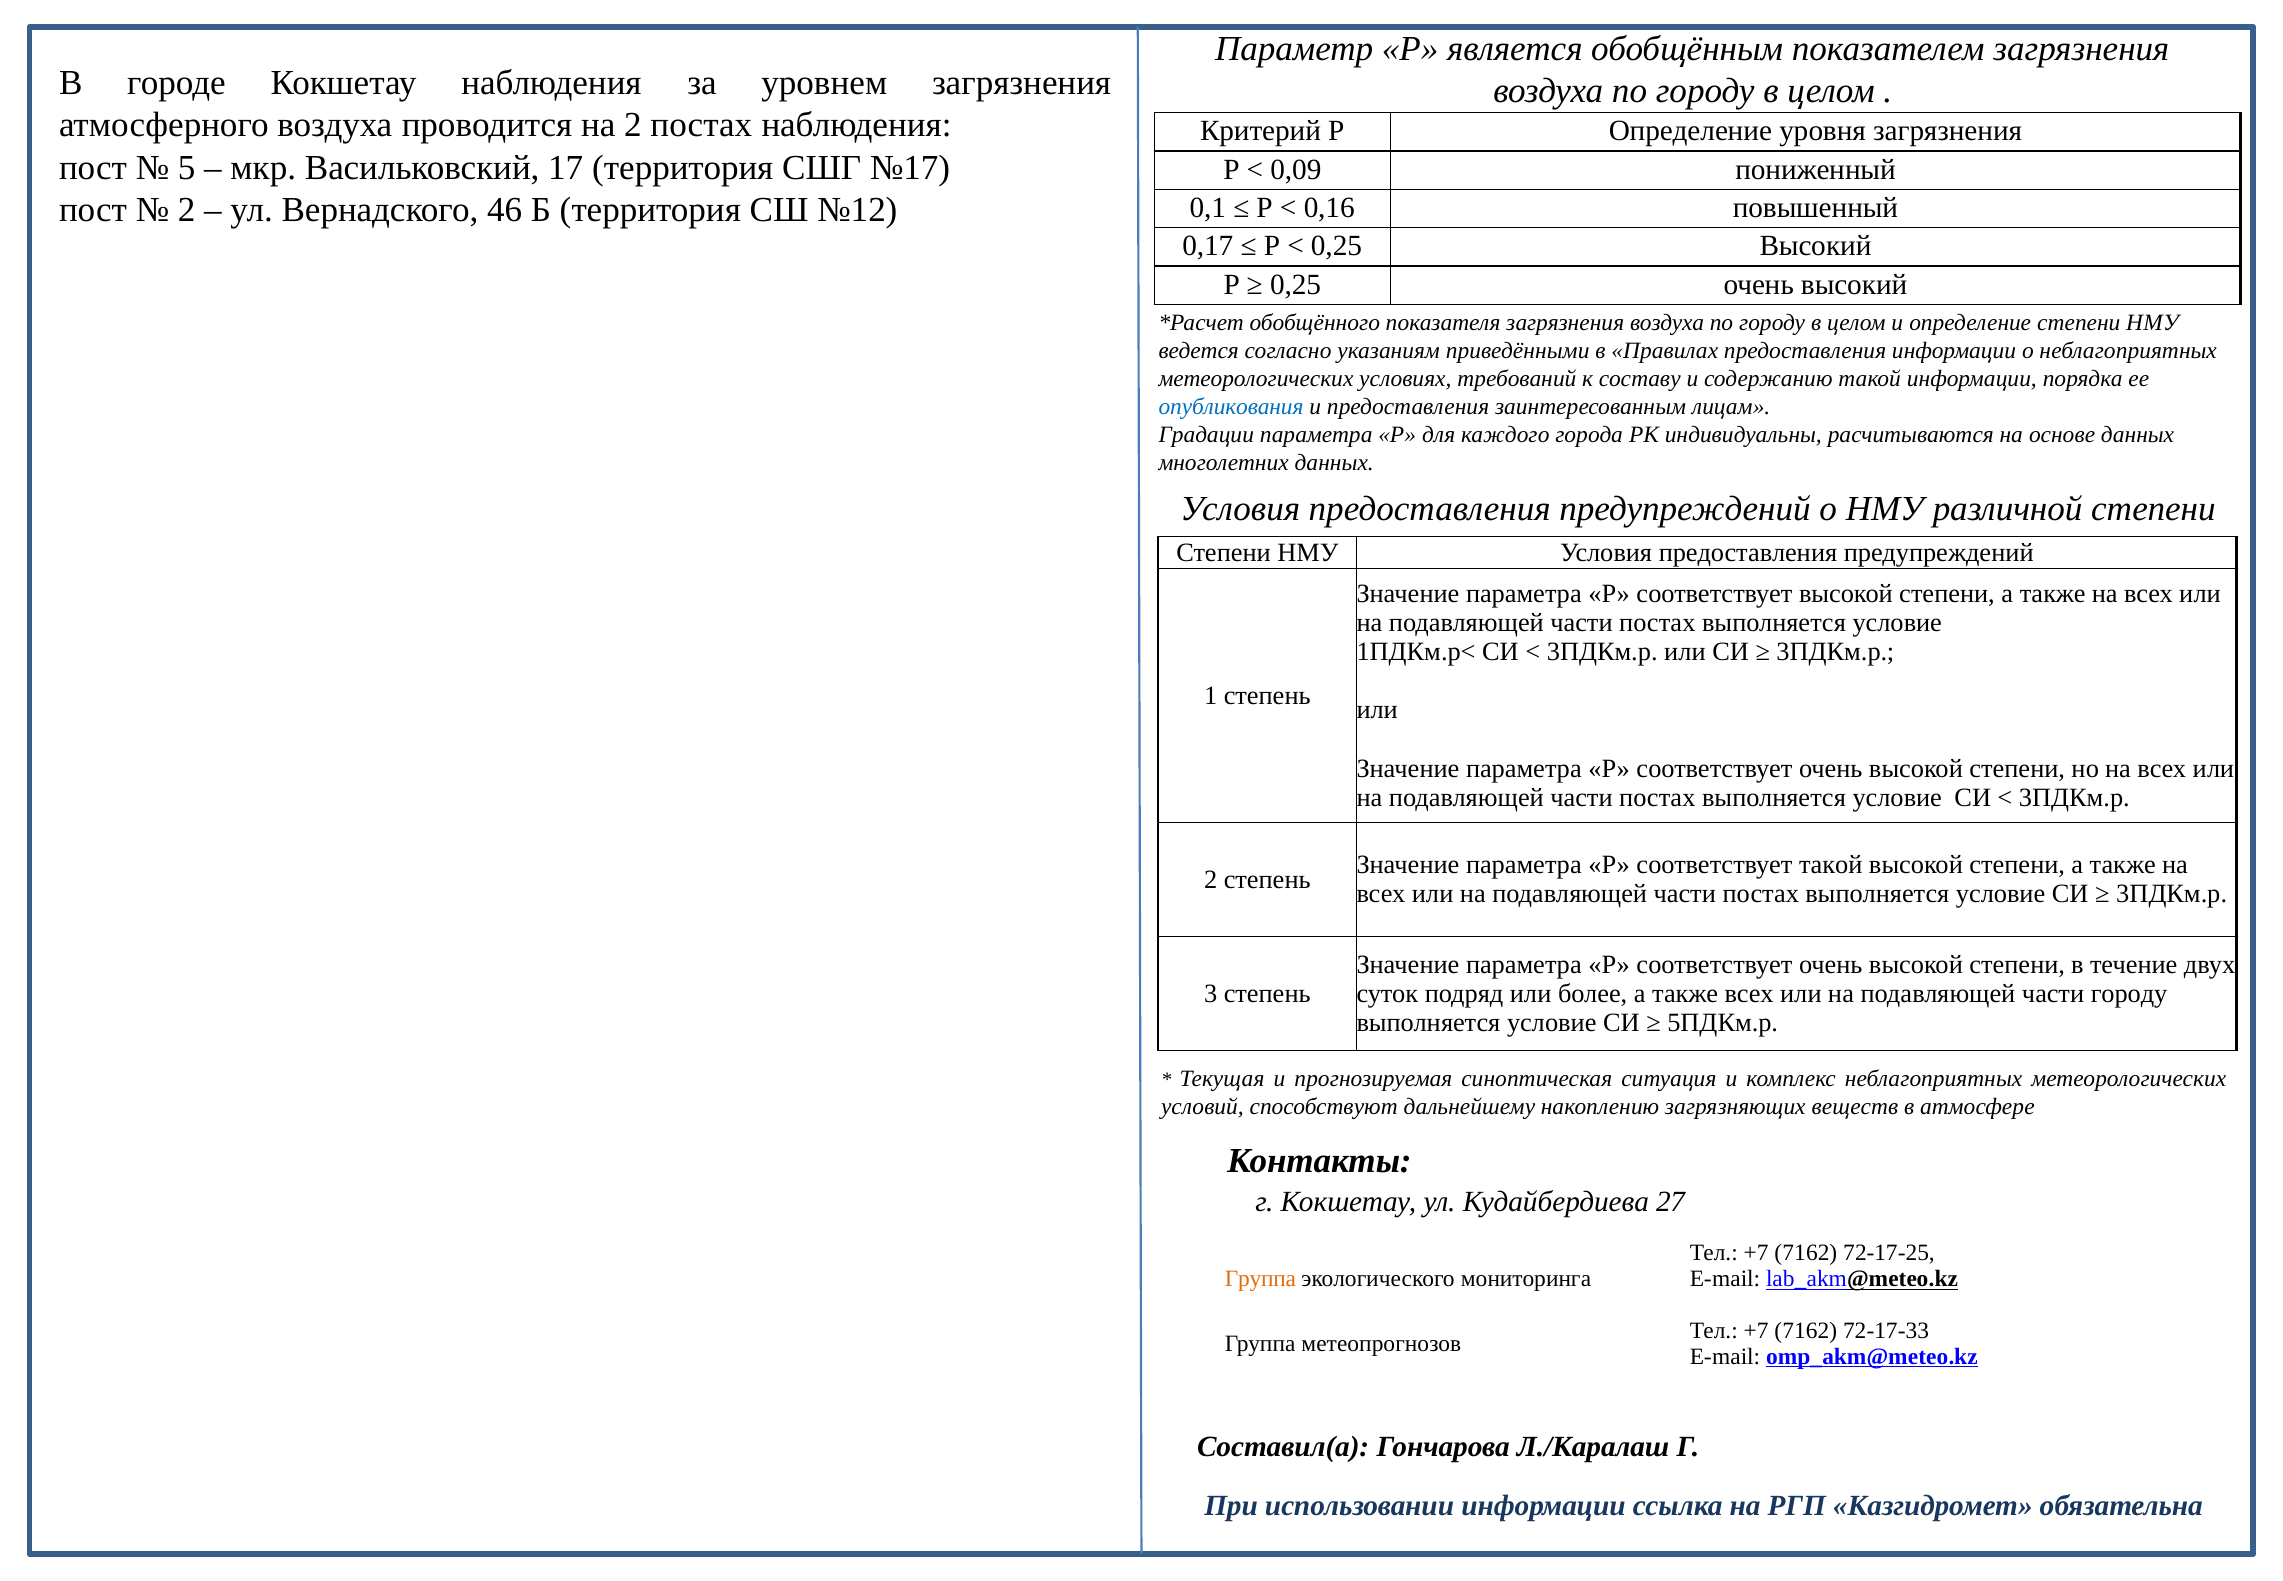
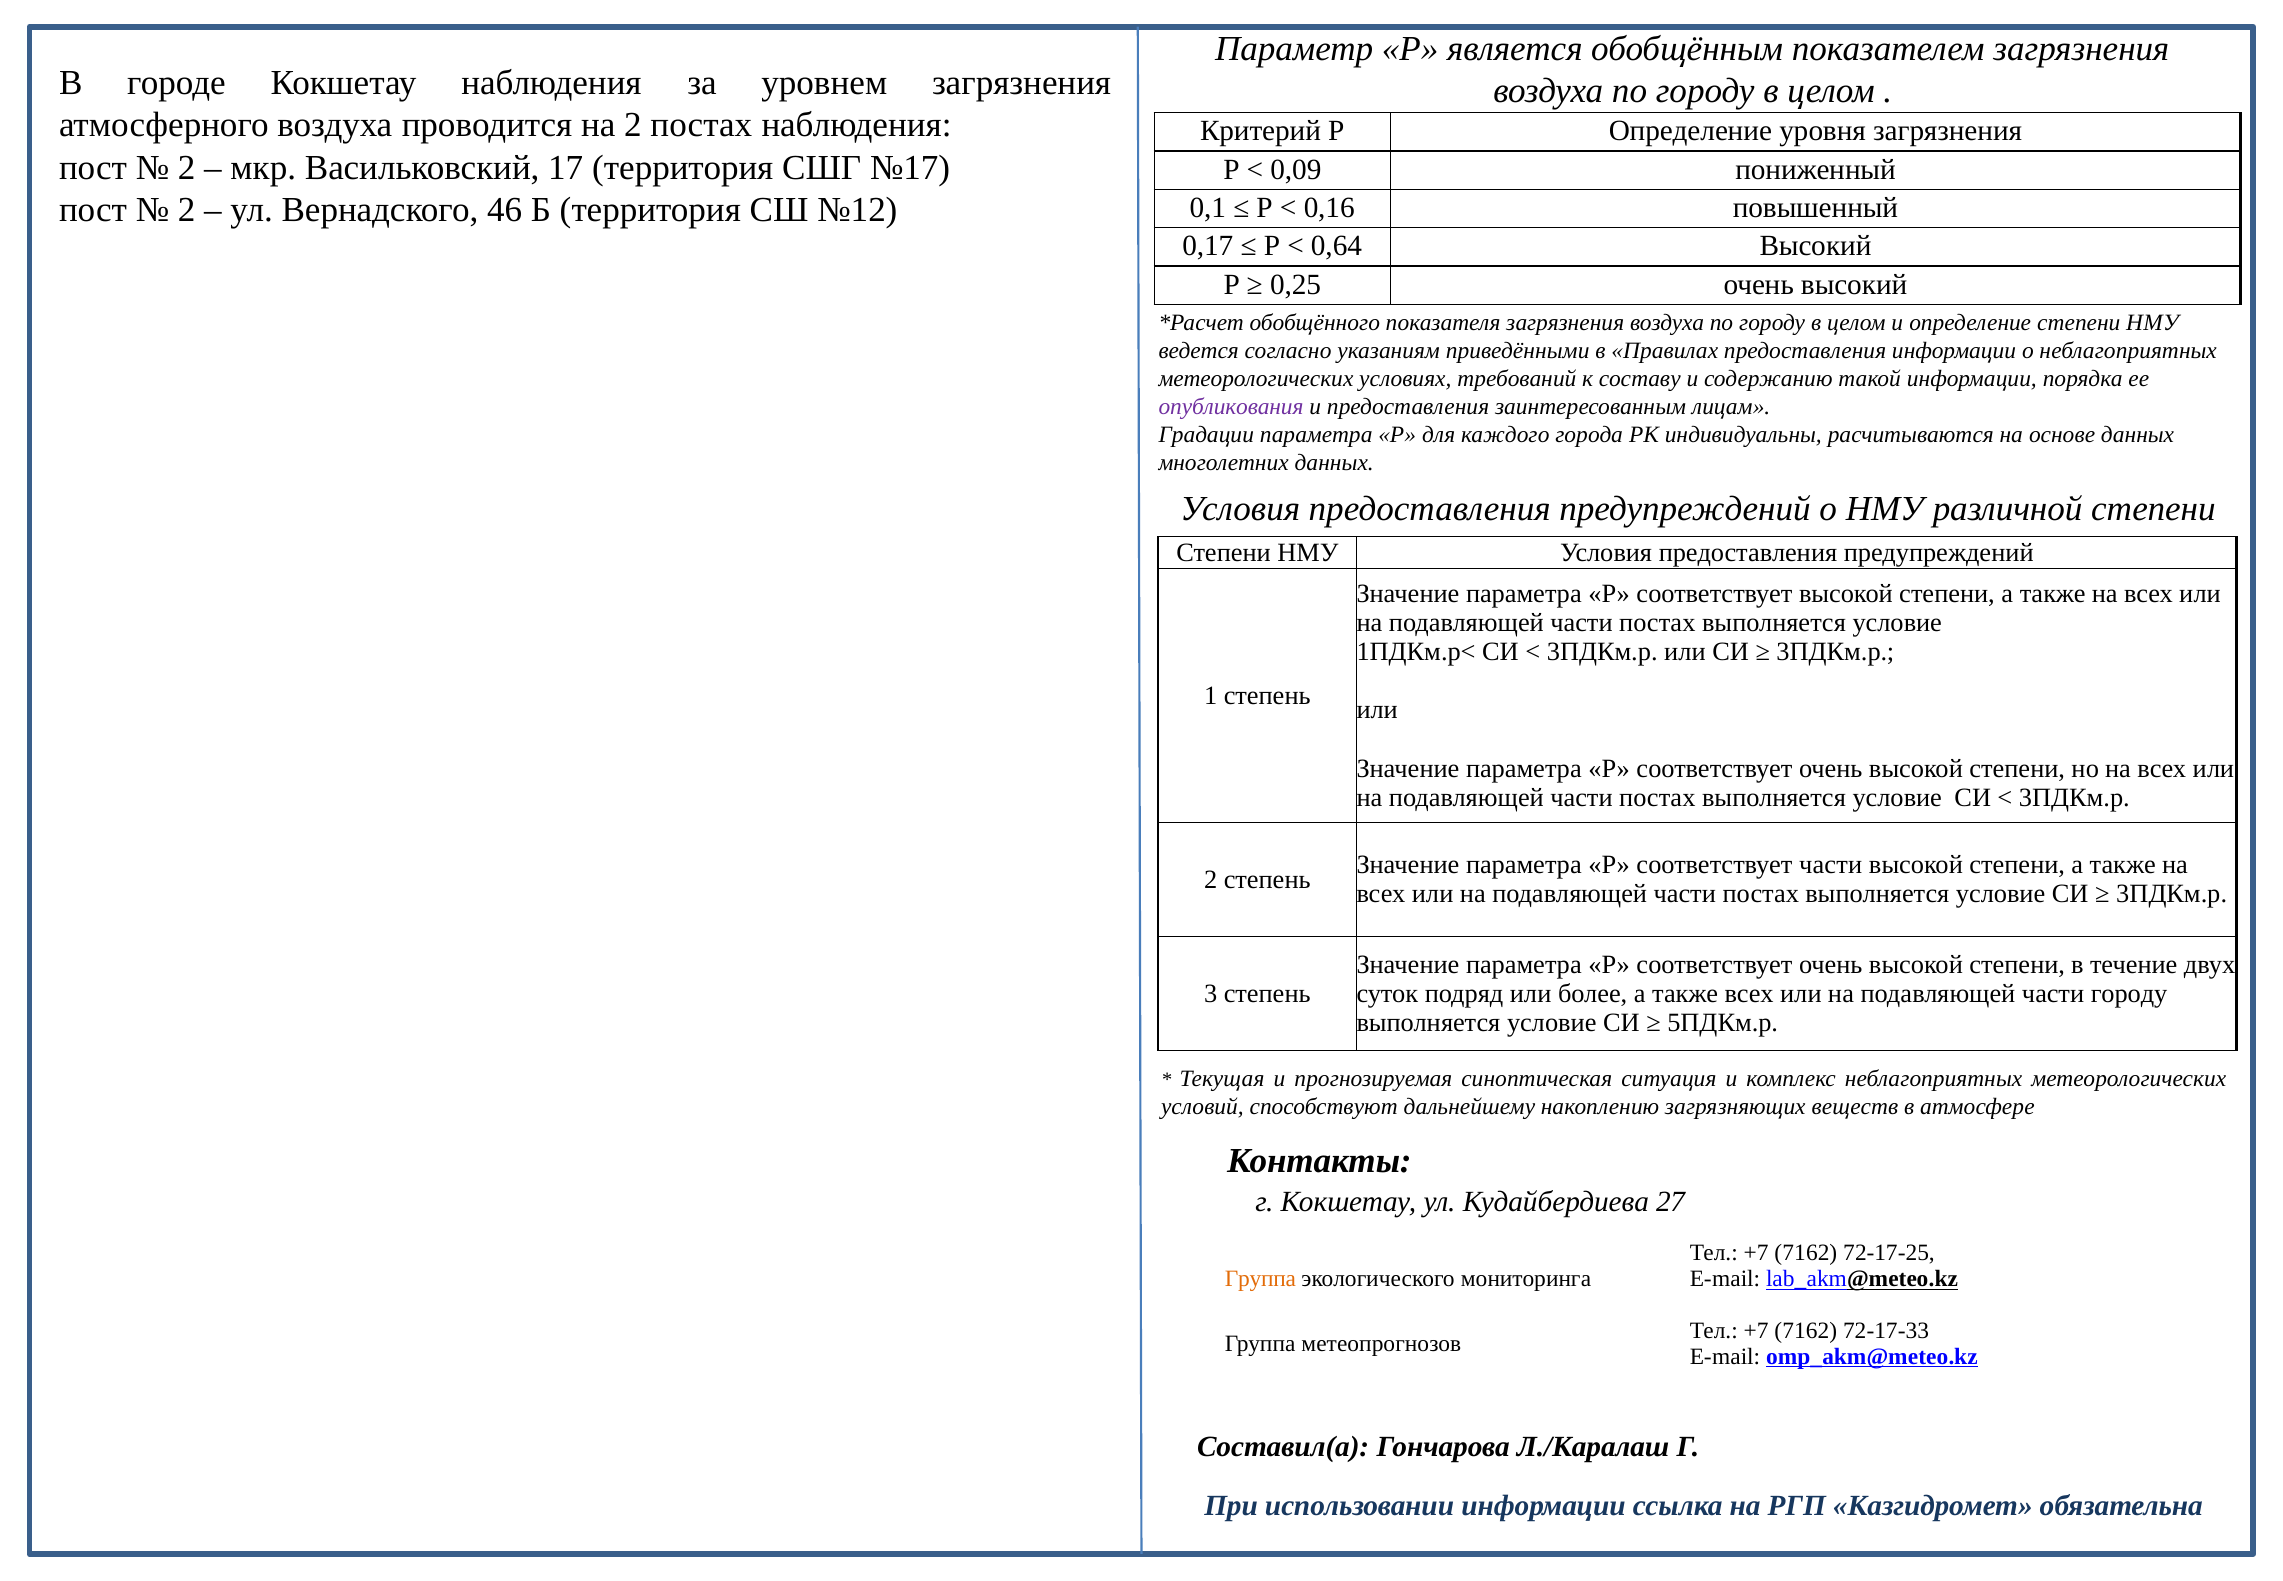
5 at (187, 167): 5 -> 2
0,25 at (1336, 246): 0,25 -> 0,64
опубликования colour: blue -> purple
соответствует такой: такой -> части
